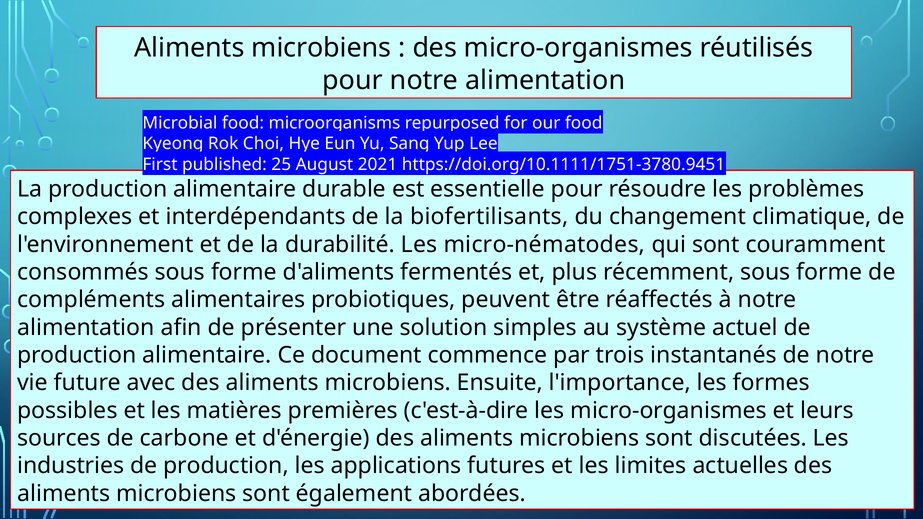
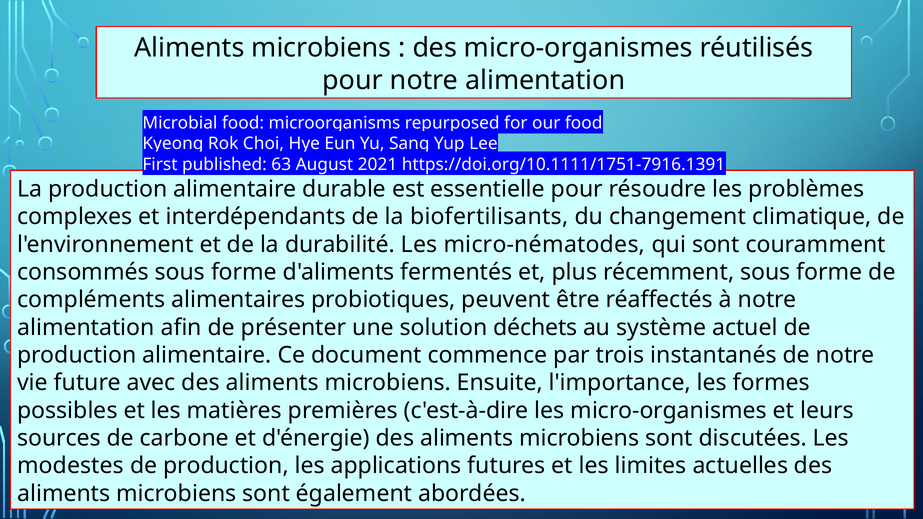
25: 25 -> 63
https://doi.org/10.1111/1751-3780.9451: https://doi.org/10.1111/1751-3780.9451 -> https://doi.org/10.1111/1751-7916.1391
simples: simples -> déchets
industries: industries -> modestes
